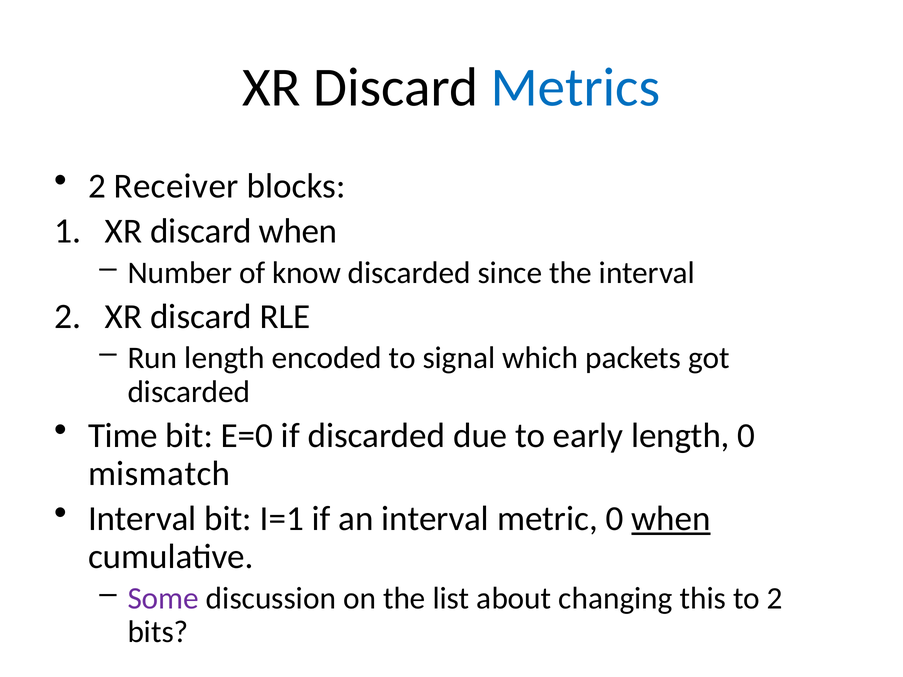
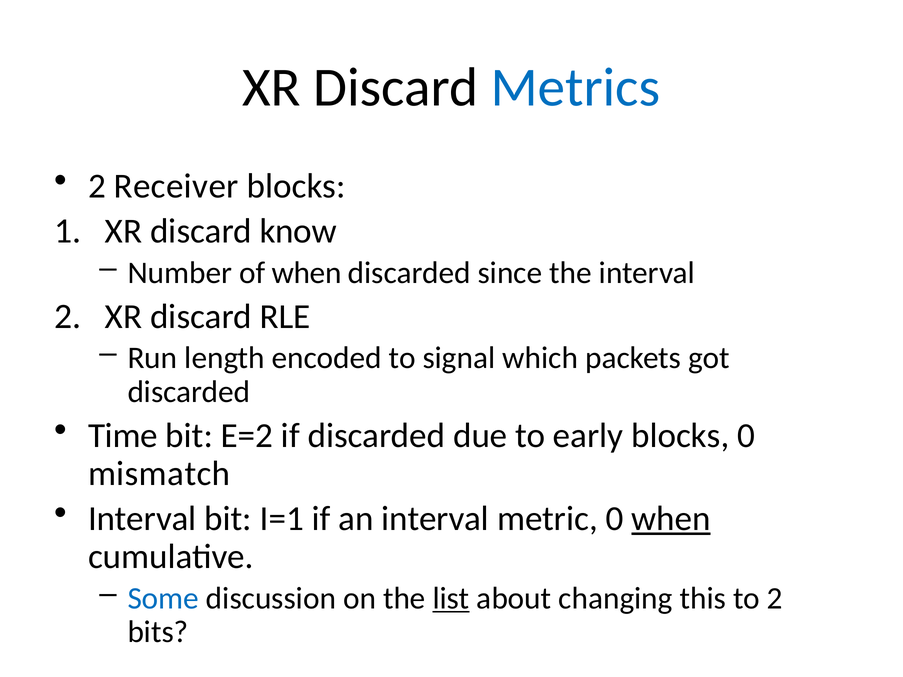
discard when: when -> know
of know: know -> when
E=0: E=0 -> E=2
early length: length -> blocks
Some colour: purple -> blue
list underline: none -> present
